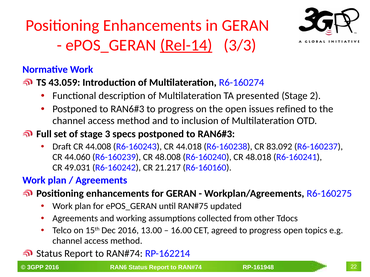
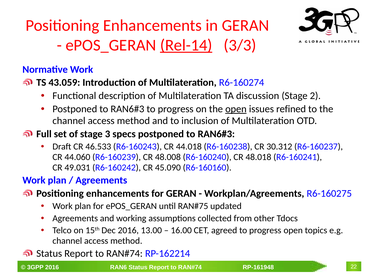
presented: presented -> discussion
open at (236, 109) underline: none -> present
44.008: 44.008 -> 46.533
83.092: 83.092 -> 30.312
21.217: 21.217 -> 45.090
